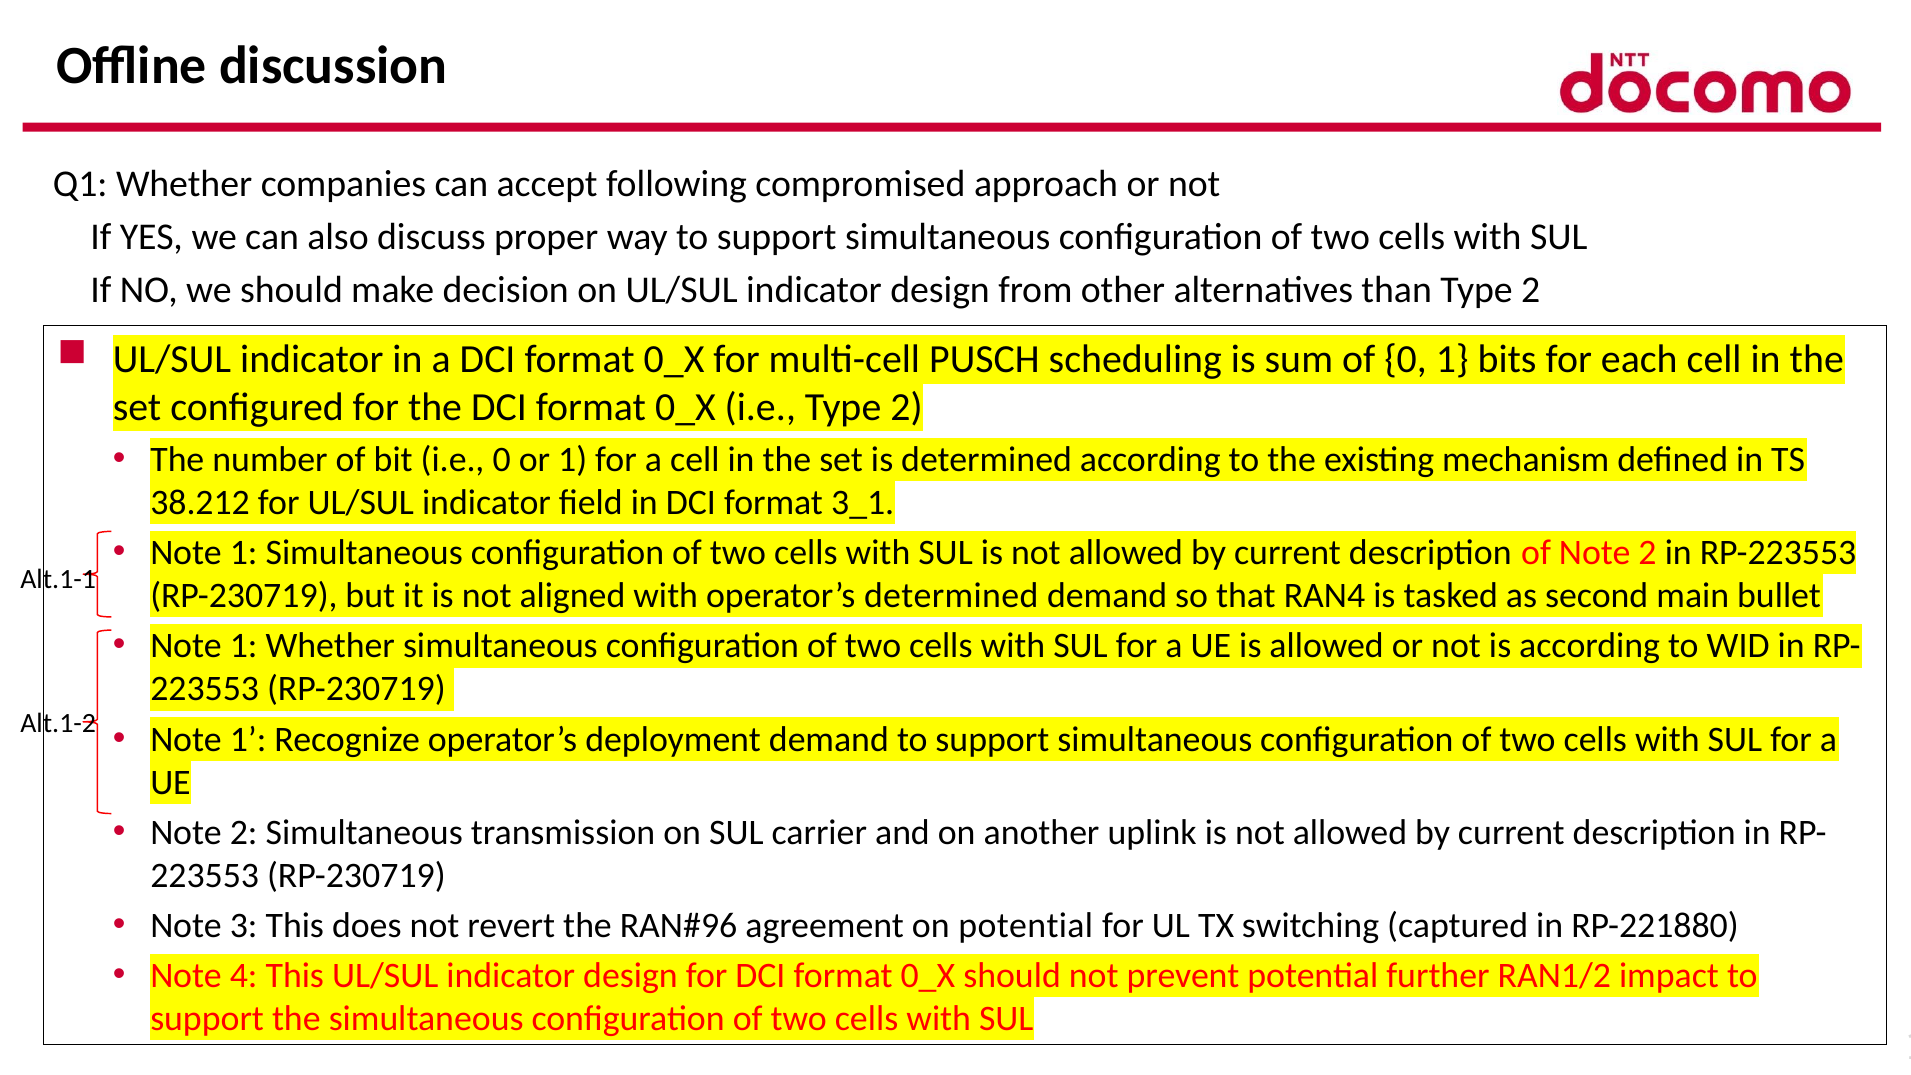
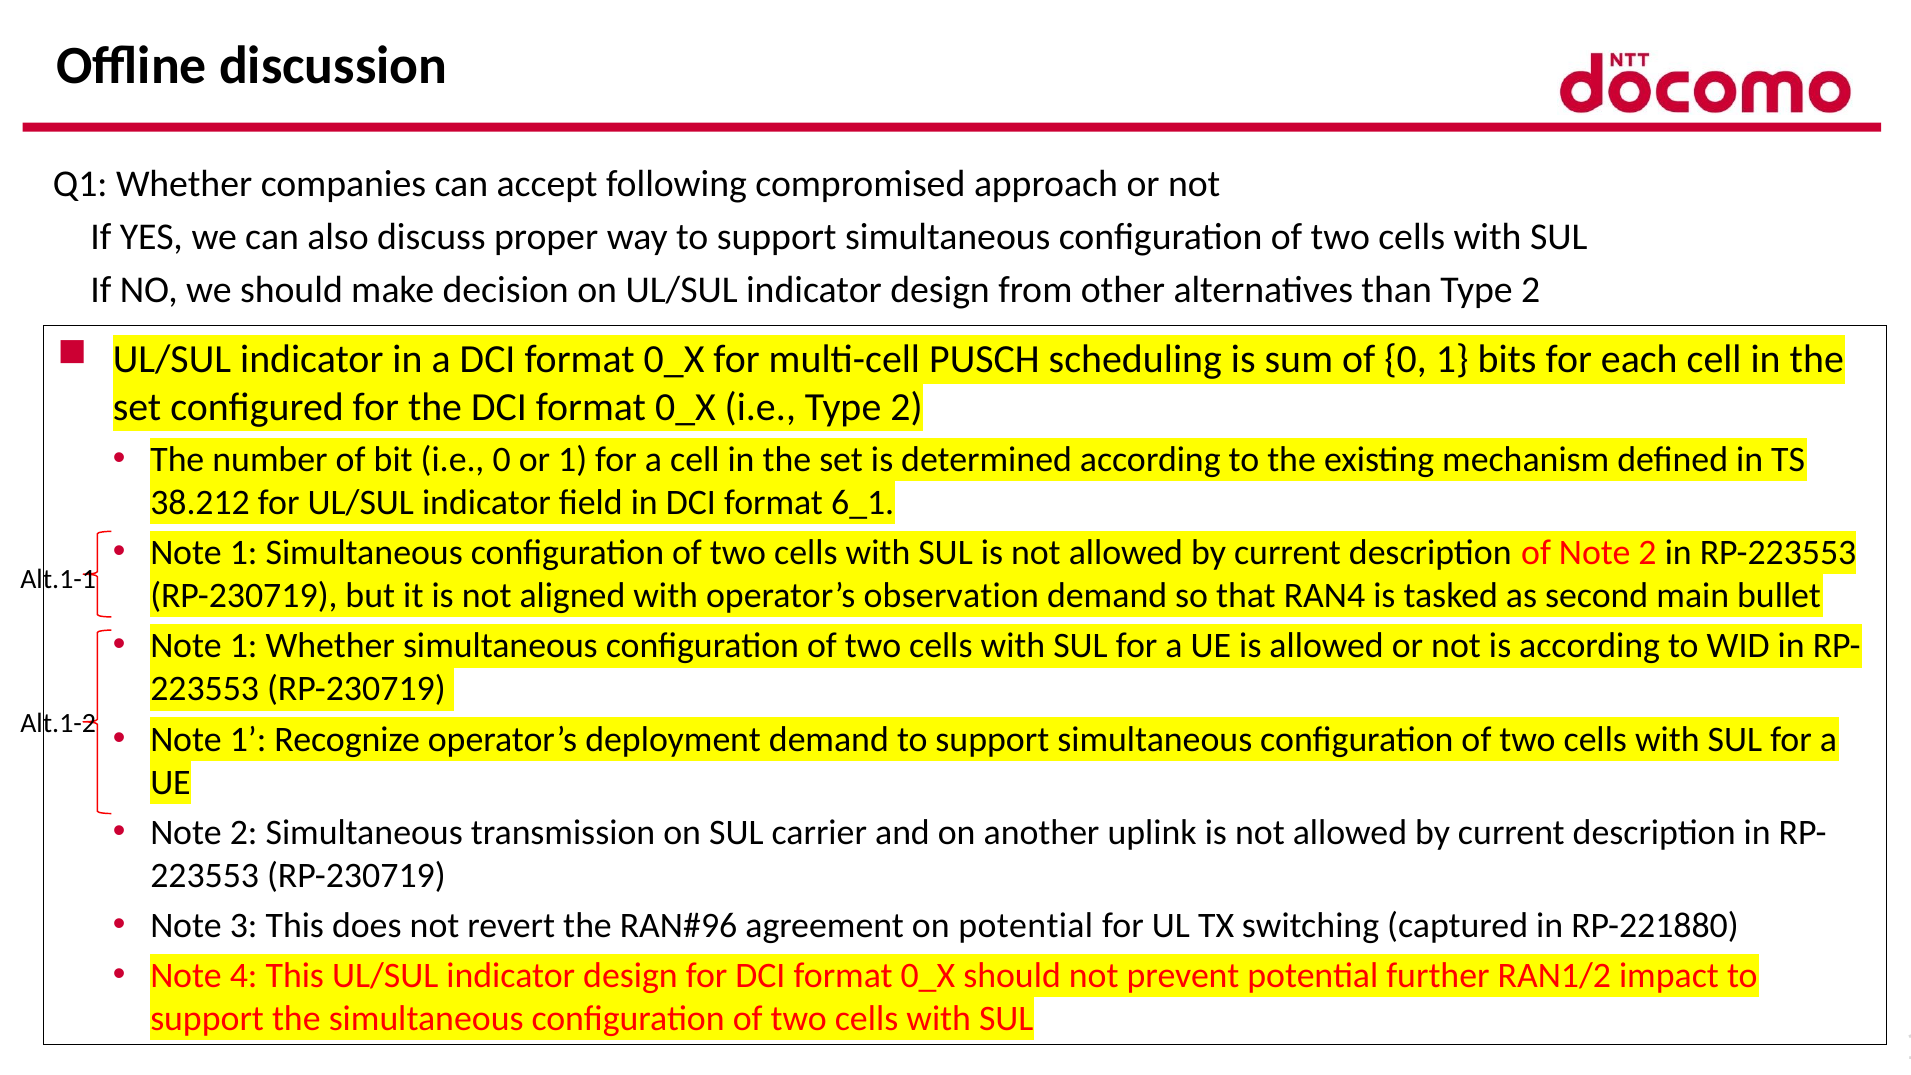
3_1: 3_1 -> 6_1
operator’s determined: determined -> observation
